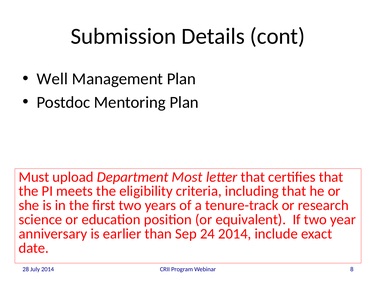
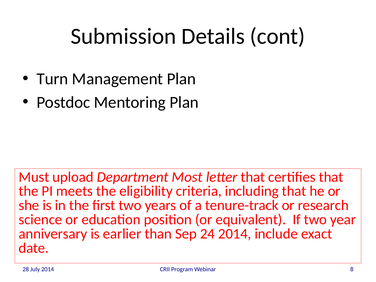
Well: Well -> Turn
